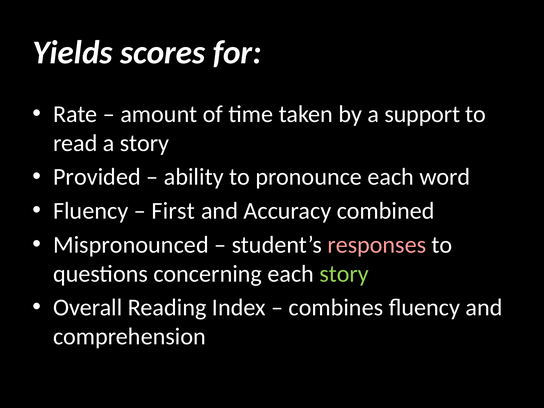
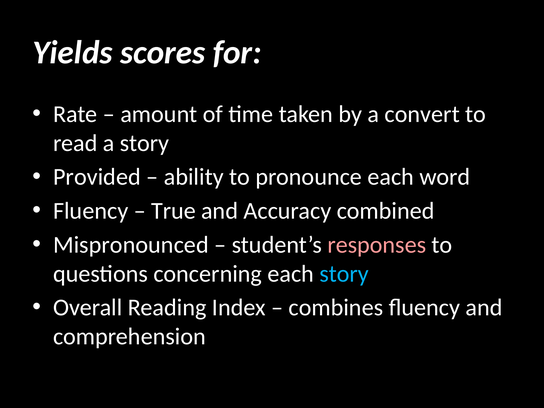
support: support -> convert
First: First -> True
story at (344, 274) colour: light green -> light blue
